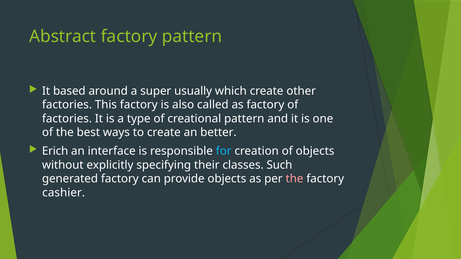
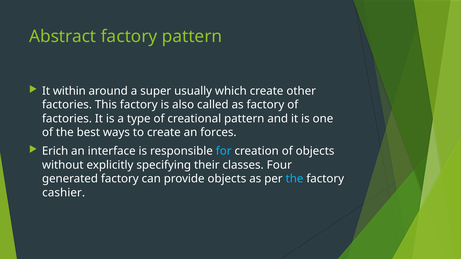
based: based -> within
better: better -> forces
Such: Such -> Four
the at (295, 179) colour: pink -> light blue
